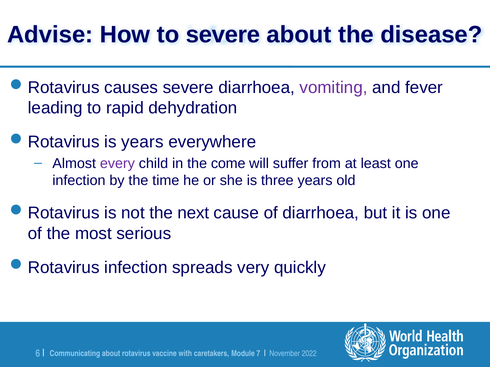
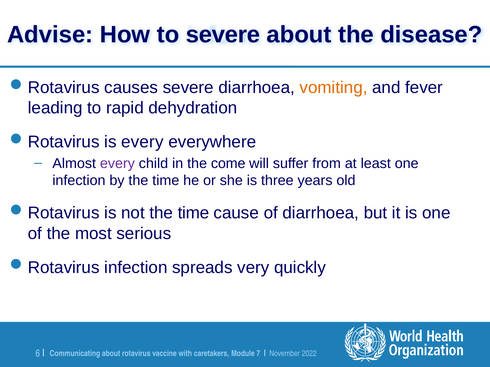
vomiting colour: purple -> orange
is years: years -> every
not the next: next -> time
